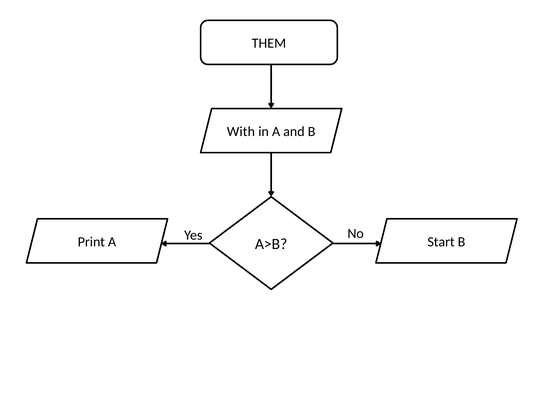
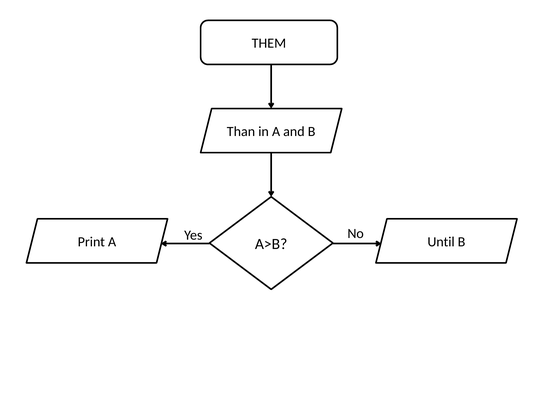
With: With -> Than
Start: Start -> Until
